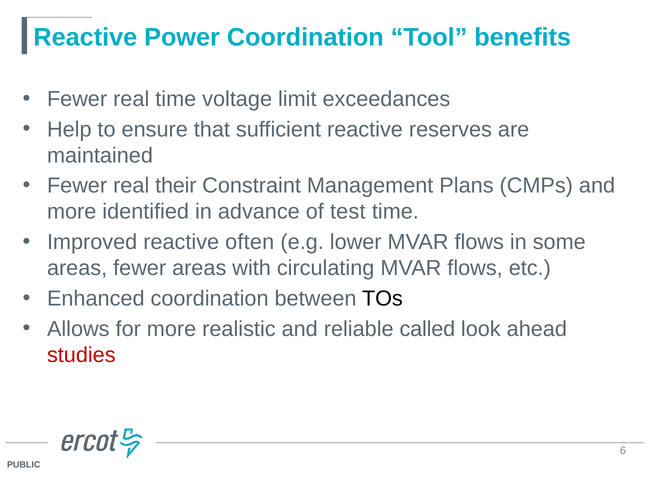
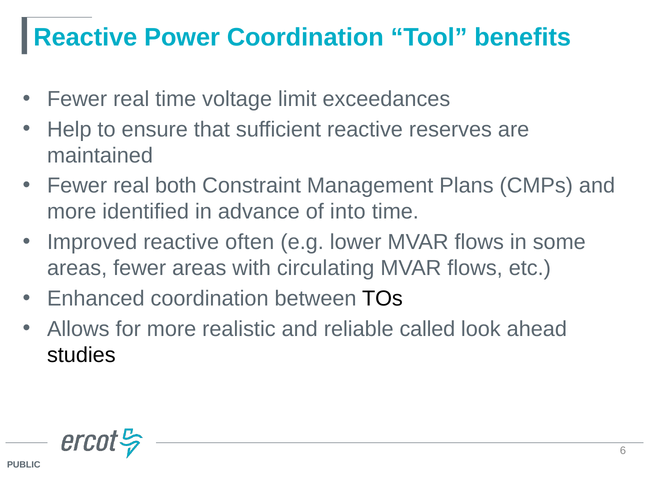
their: their -> both
test: test -> into
studies colour: red -> black
